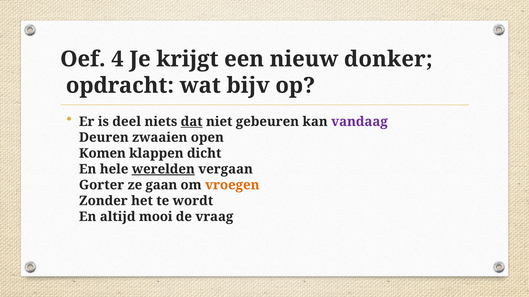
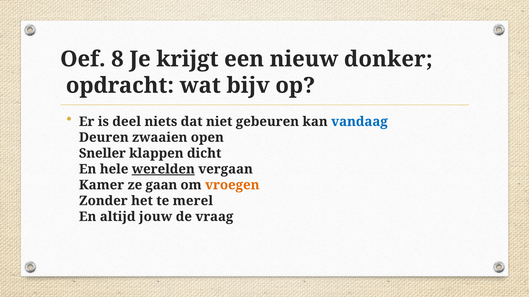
4: 4 -> 8
dat underline: present -> none
vandaag colour: purple -> blue
Komen: Komen -> Sneller
Gorter: Gorter -> Kamer
wordt: wordt -> merel
mooi: mooi -> jouw
